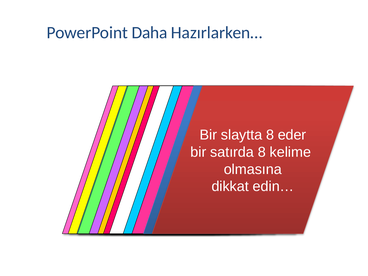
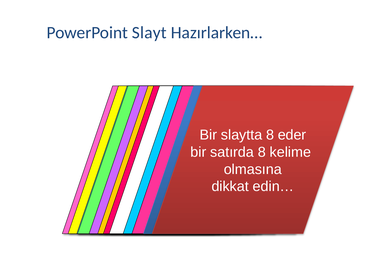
Daha: Daha -> Slayt
